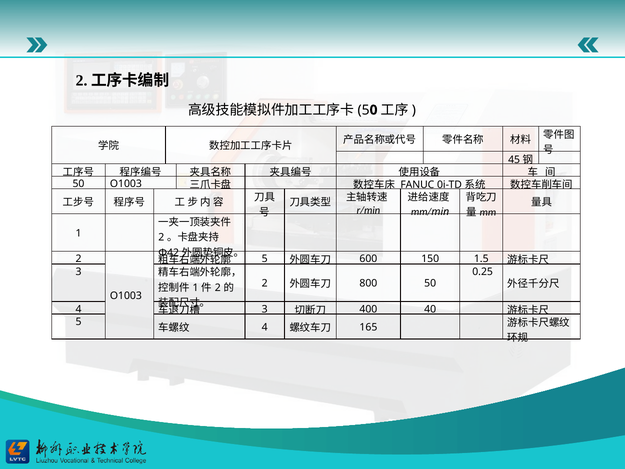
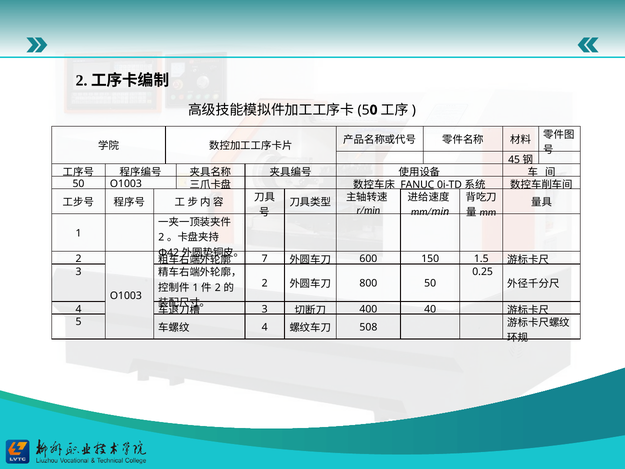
FANUC underline: none -> present
5 at (265, 259): 5 -> 7
165: 165 -> 508
